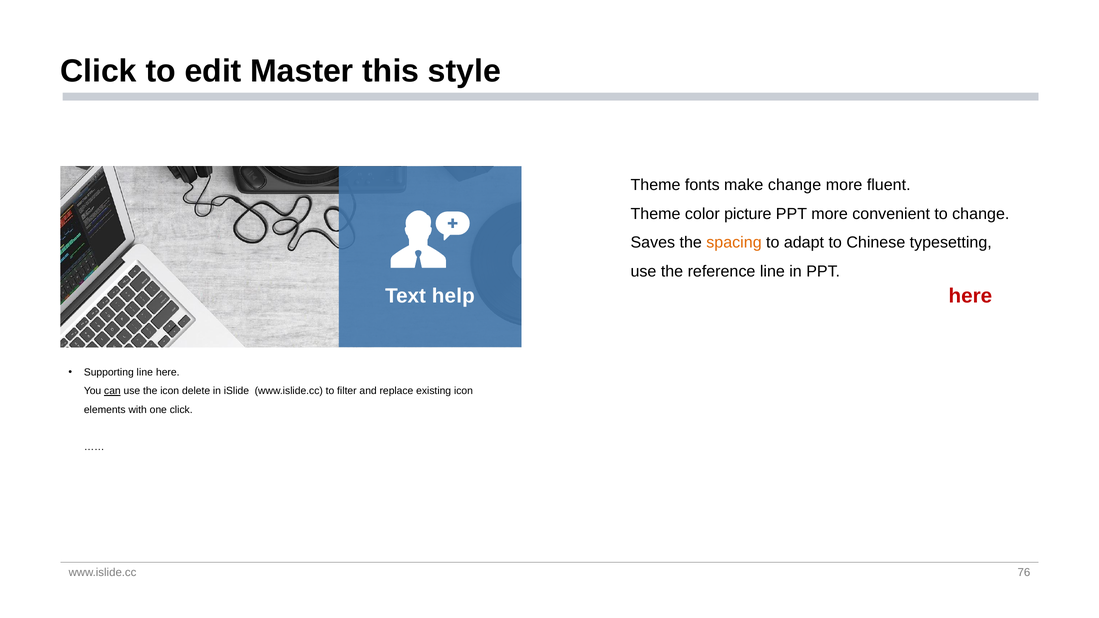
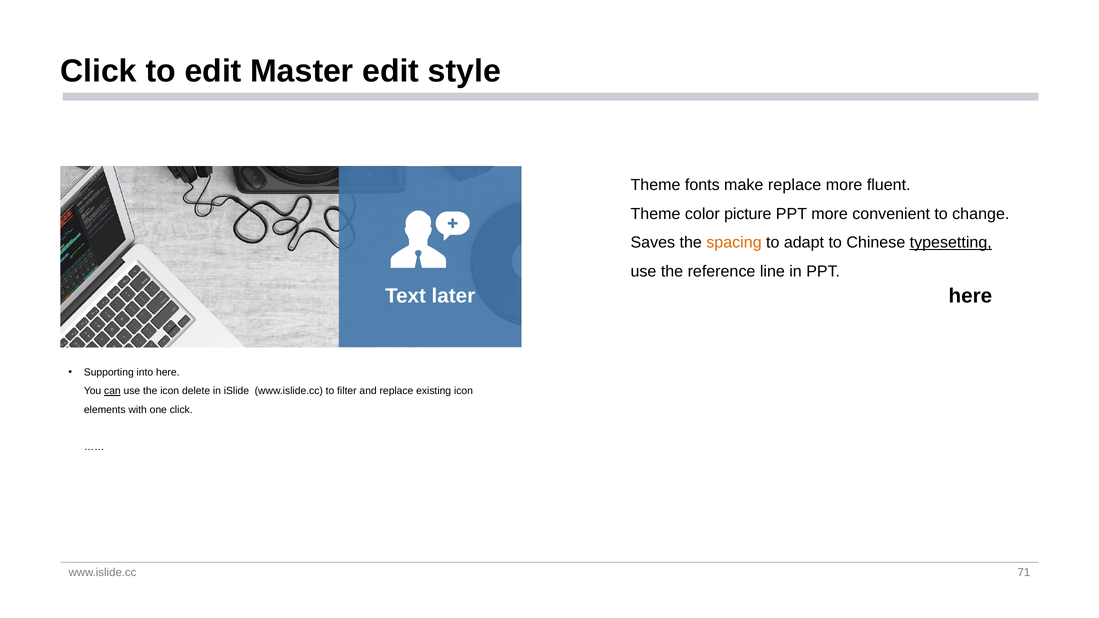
Master this: this -> edit
make change: change -> replace
typesetting underline: none -> present
help: help -> later
here at (970, 296) colour: red -> black
Supporting line: line -> into
76: 76 -> 71
